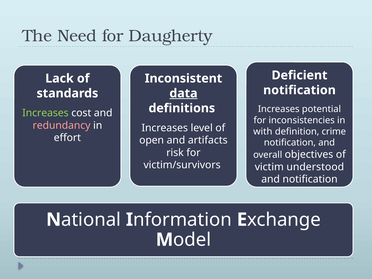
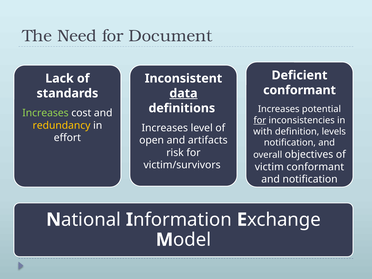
Daugherty: Daugherty -> Document
notification at (299, 90): notification -> conformant
for at (260, 120) underline: none -> present
redundancy colour: pink -> yellow
crime: crime -> levels
victim understood: understood -> conformant
